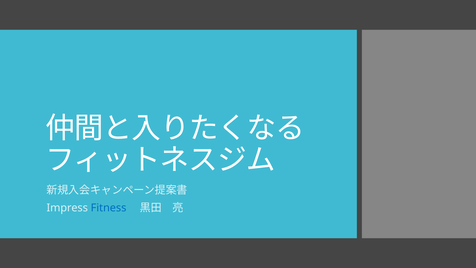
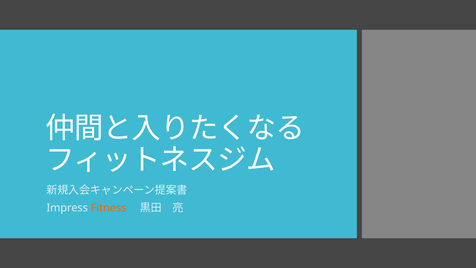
Fitness colour: blue -> orange
